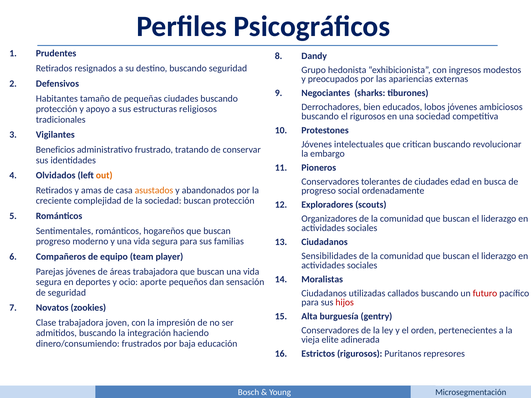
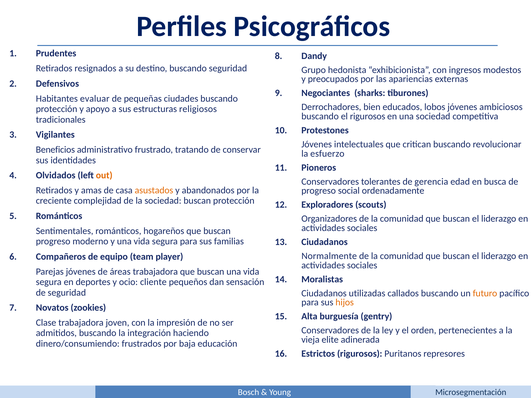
tamaño: tamaño -> evaluar
embargo: embargo -> esfuerzo
de ciudades: ciudades -> gerencia
Sensibilidades: Sensibilidades -> Normalmente
aporte: aporte -> cliente
futuro colour: red -> orange
hijos colour: red -> orange
